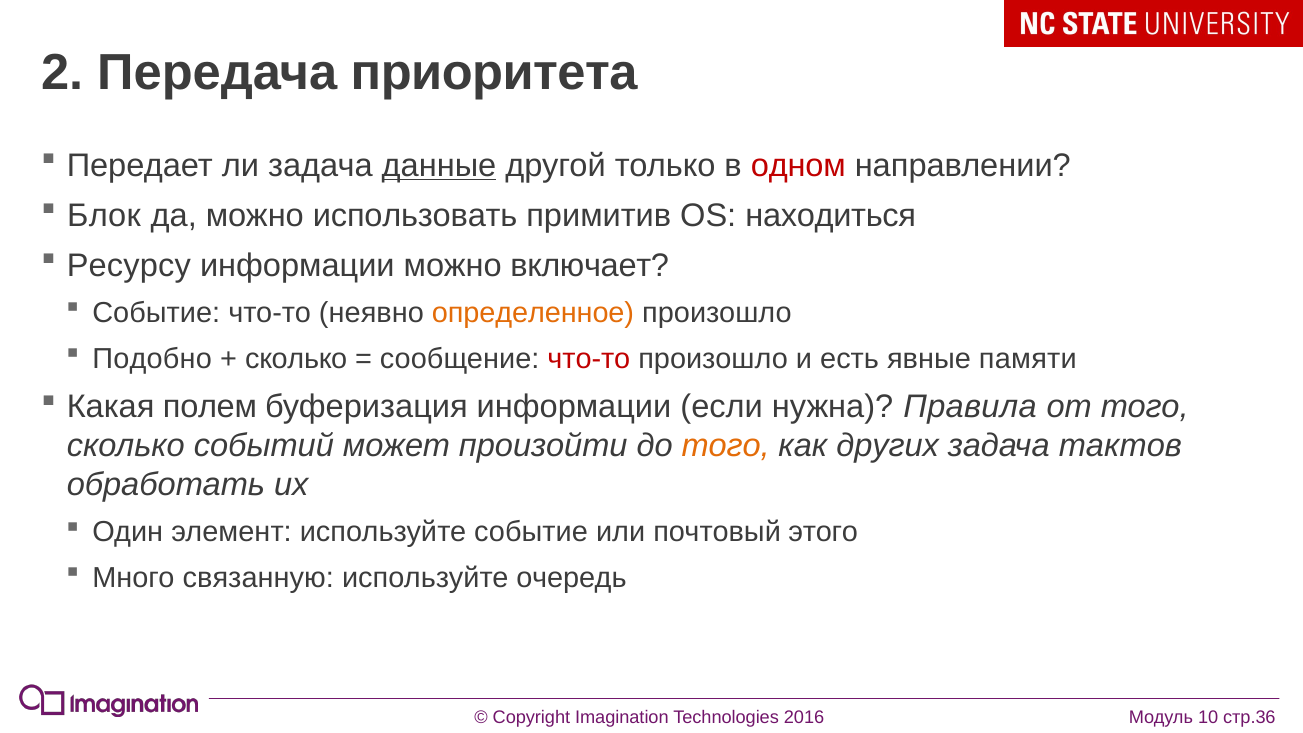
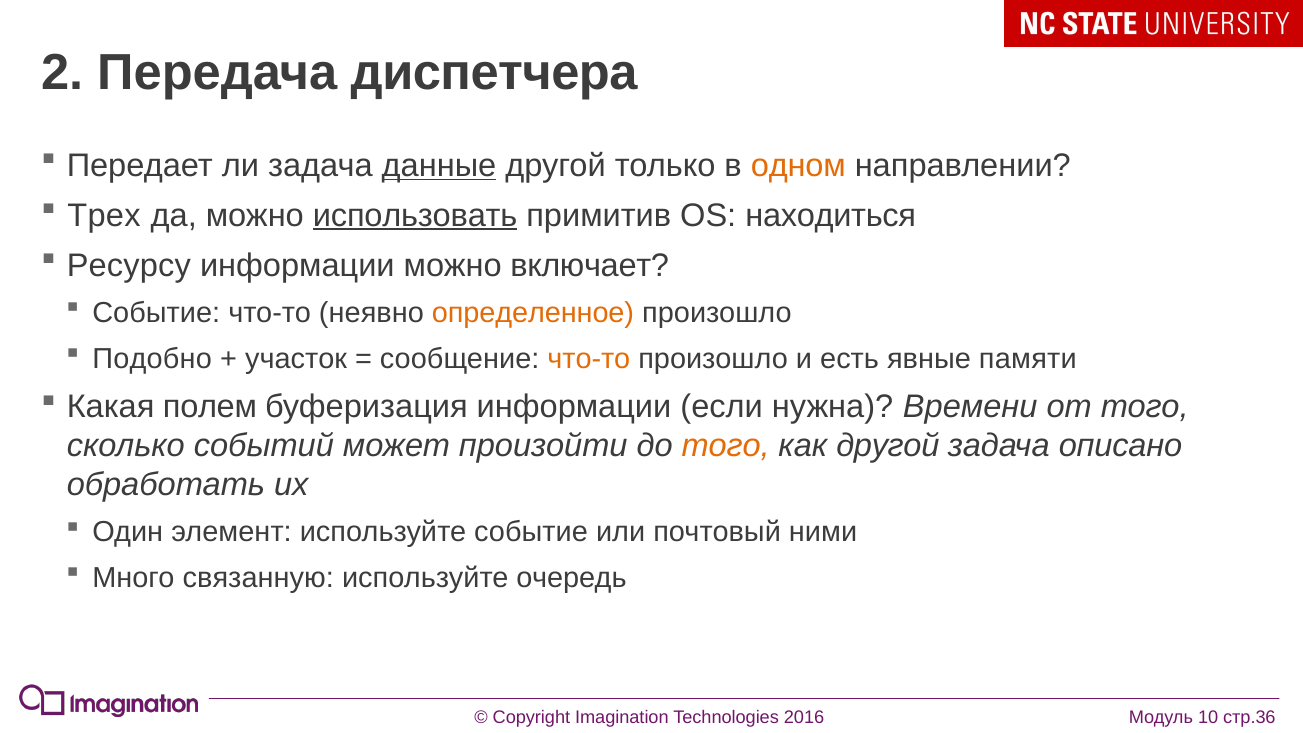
приоритета: приоритета -> диспетчера
одном colour: red -> orange
Блок: Блок -> Трех
использовать underline: none -> present
сколько at (296, 359): сколько -> участок
что-то at (589, 359) colour: red -> orange
Правила: Правила -> Времени
как других: других -> другой
тактов: тактов -> описано
этого: этого -> ними
